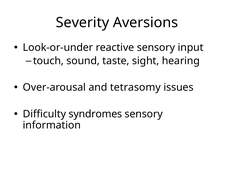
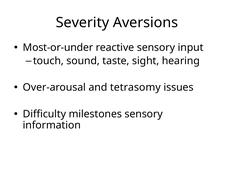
Look-or-under: Look-or-under -> Most-or-under
syndromes: syndromes -> milestones
